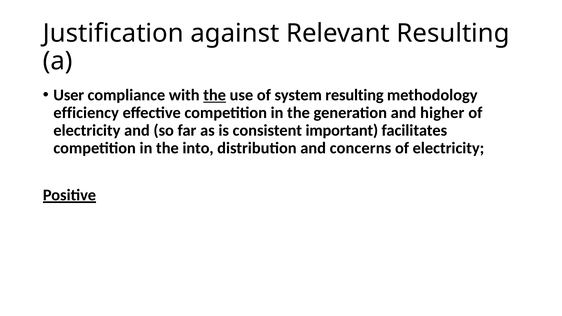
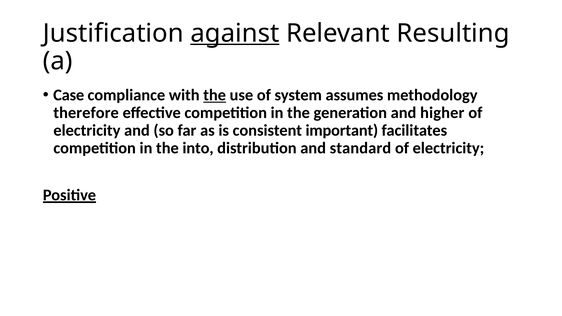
against underline: none -> present
User: User -> Case
system resulting: resulting -> assumes
efficiency: efficiency -> therefore
concerns: concerns -> standard
